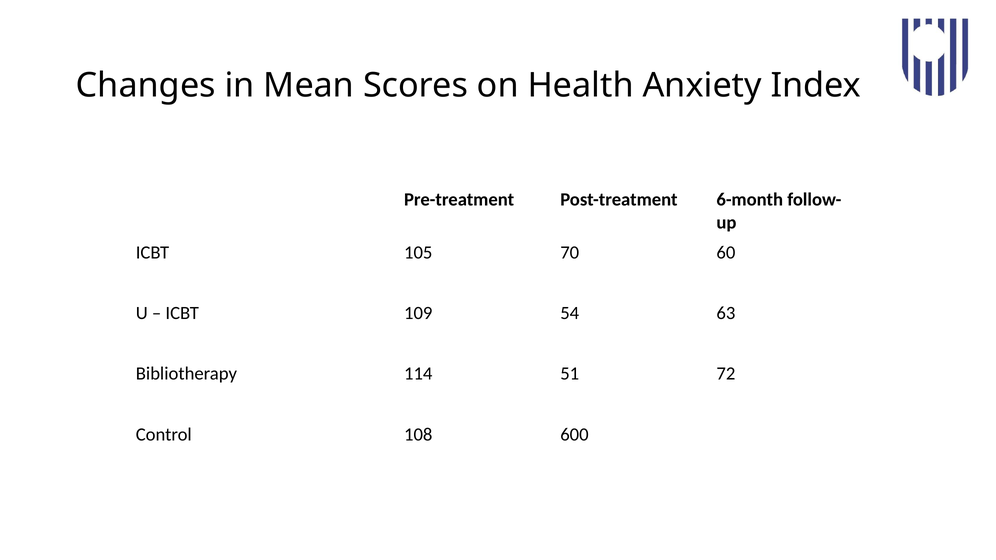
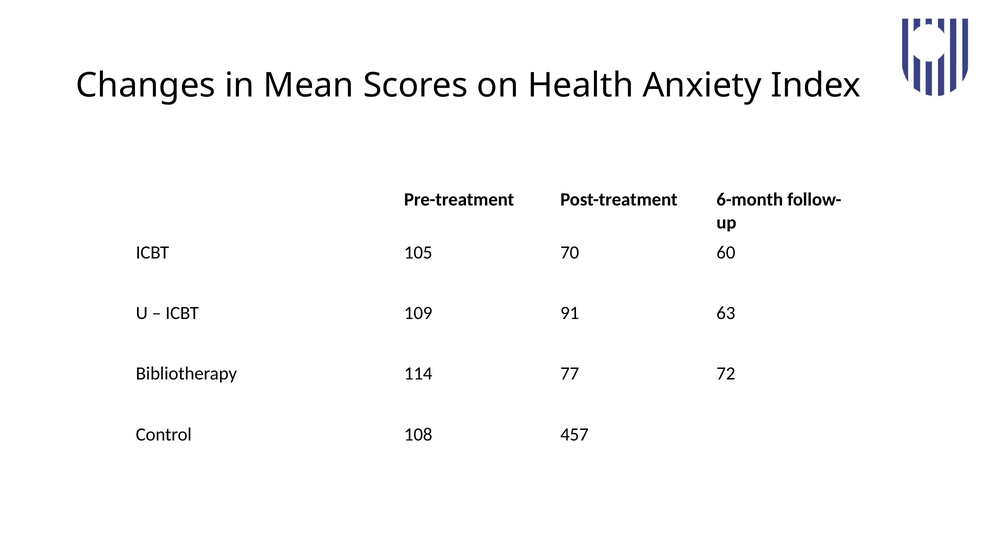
54: 54 -> 91
51: 51 -> 77
600: 600 -> 457
